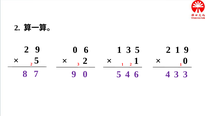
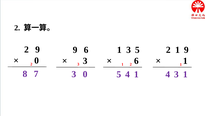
0 at (75, 50): 0 -> 9
5 at (37, 60): 5 -> 0
1 at (136, 61): 1 -> 6
0 at (185, 61): 0 -> 1
2 at (85, 61): 2 -> 3
7 9: 9 -> 3
4 6: 6 -> 1
3 3: 3 -> 1
